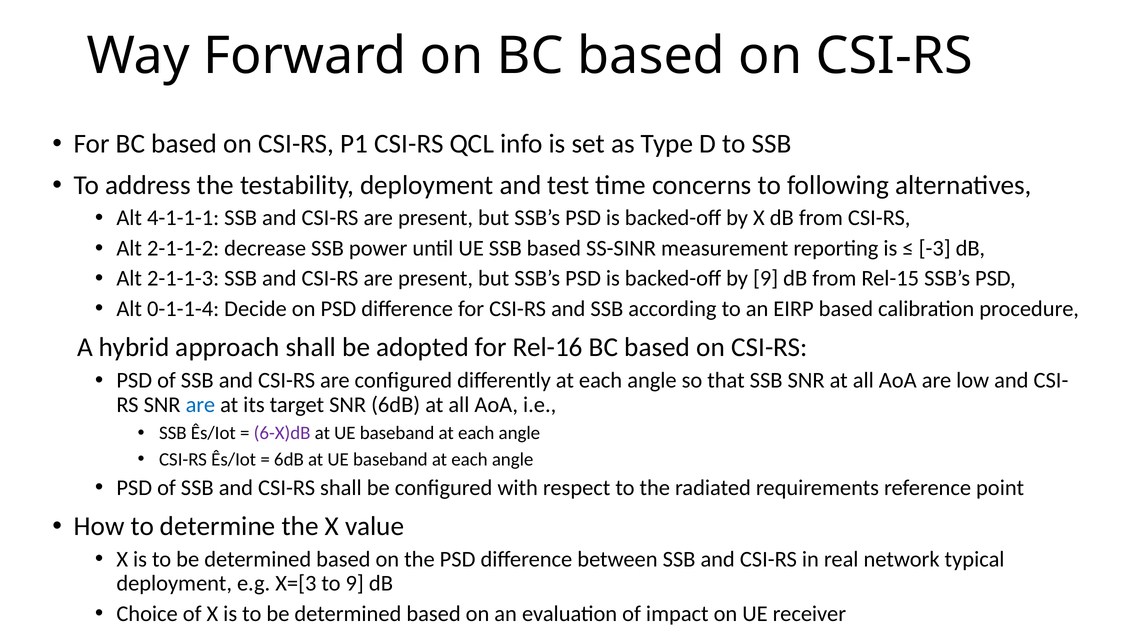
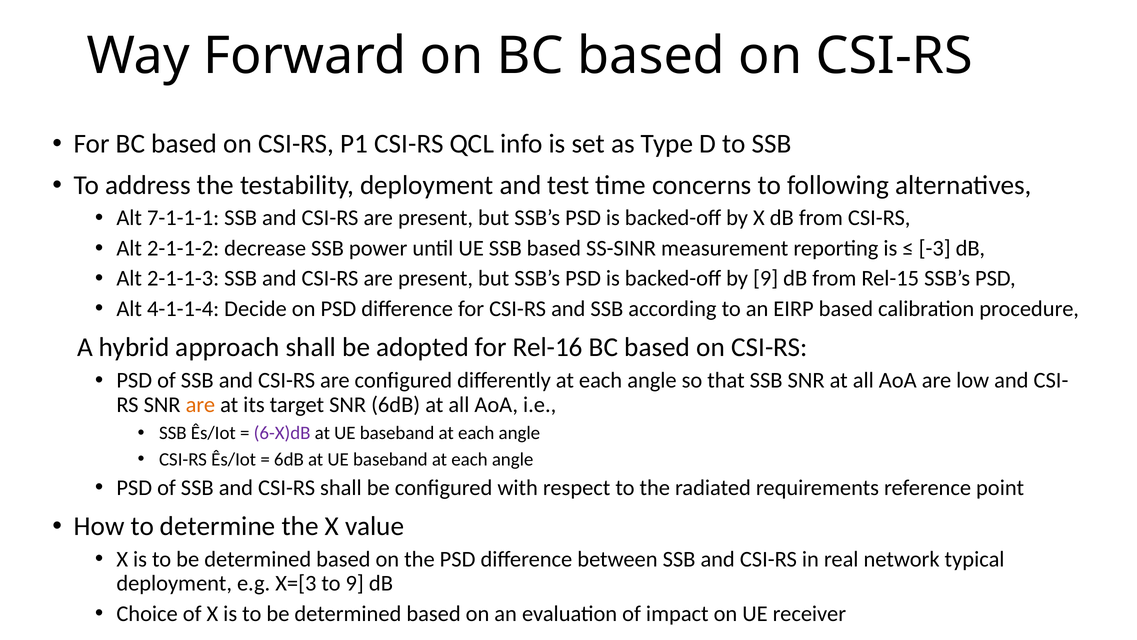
4-1-1-1: 4-1-1-1 -> 7-1-1-1
0-1-1-4: 0-1-1-4 -> 4-1-1-4
are at (200, 404) colour: blue -> orange
